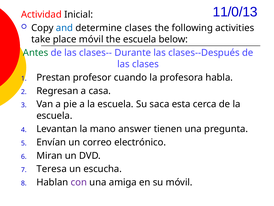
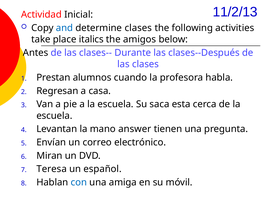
11/0/13: 11/0/13 -> 11/2/13
place móvil: móvil -> italics
the escuela: escuela -> amigos
Antes colour: green -> black
profesor: profesor -> alumnos
escucha: escucha -> español
con colour: purple -> blue
